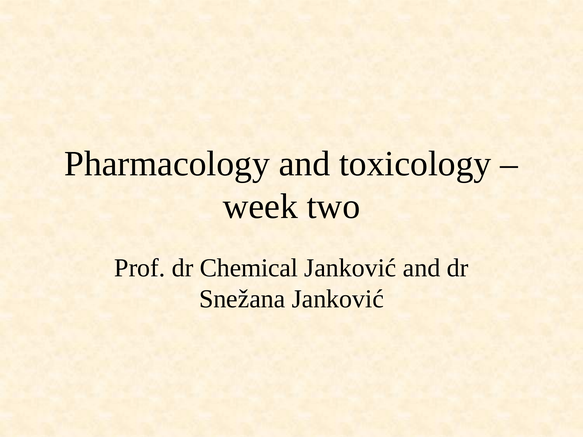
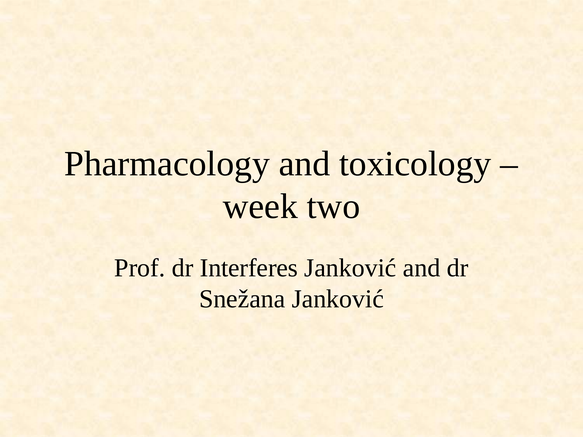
Chemical: Chemical -> Interferes
